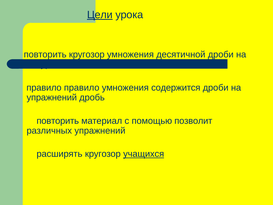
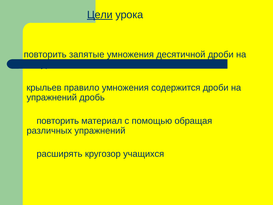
повторить кругозор: кругозор -> запятые
правило at (44, 88): правило -> крыльев
позволит: позволит -> обращая
учащихся underline: present -> none
